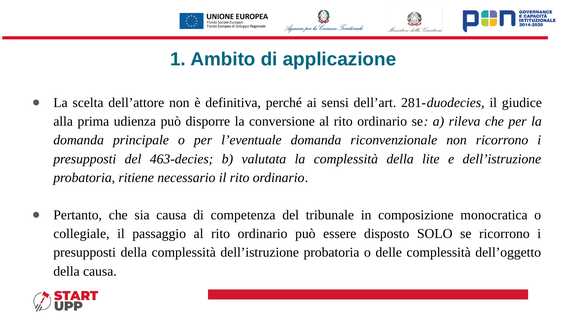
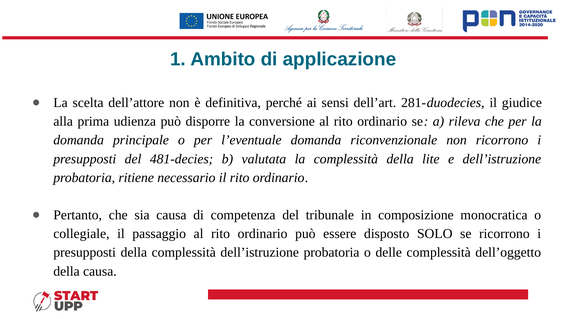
463-decies: 463-decies -> 481-decies
